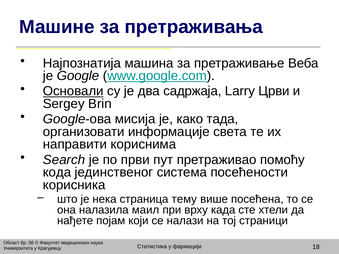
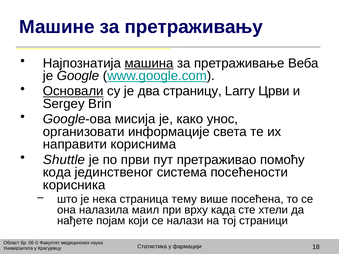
претраживања: претраживања -> претраживању
машина underline: none -> present
садржаја: садржаја -> страницу
тада: тада -> унос
Search: Search -> Shuttle
